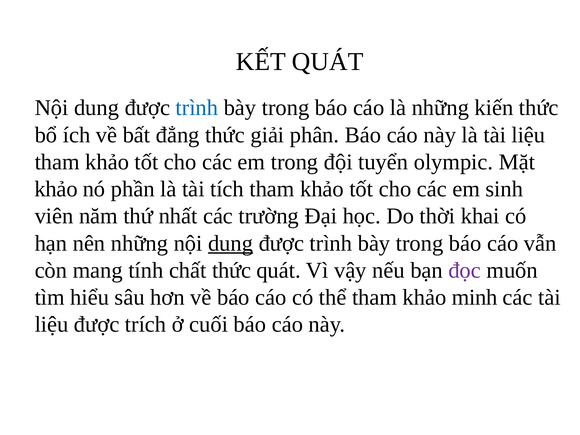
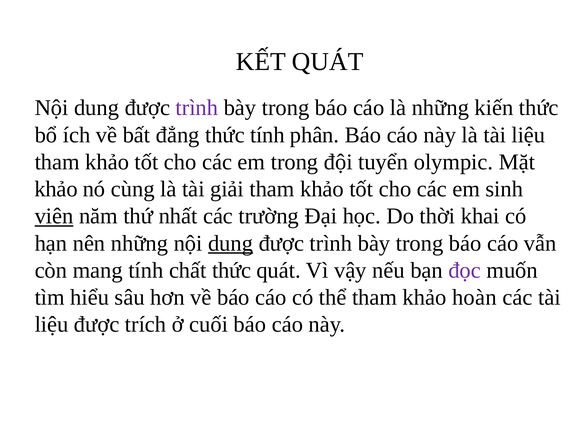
trình at (197, 108) colour: blue -> purple
thức giải: giải -> tính
phần: phần -> cùng
tích: tích -> giải
viên underline: none -> present
minh: minh -> hoàn
